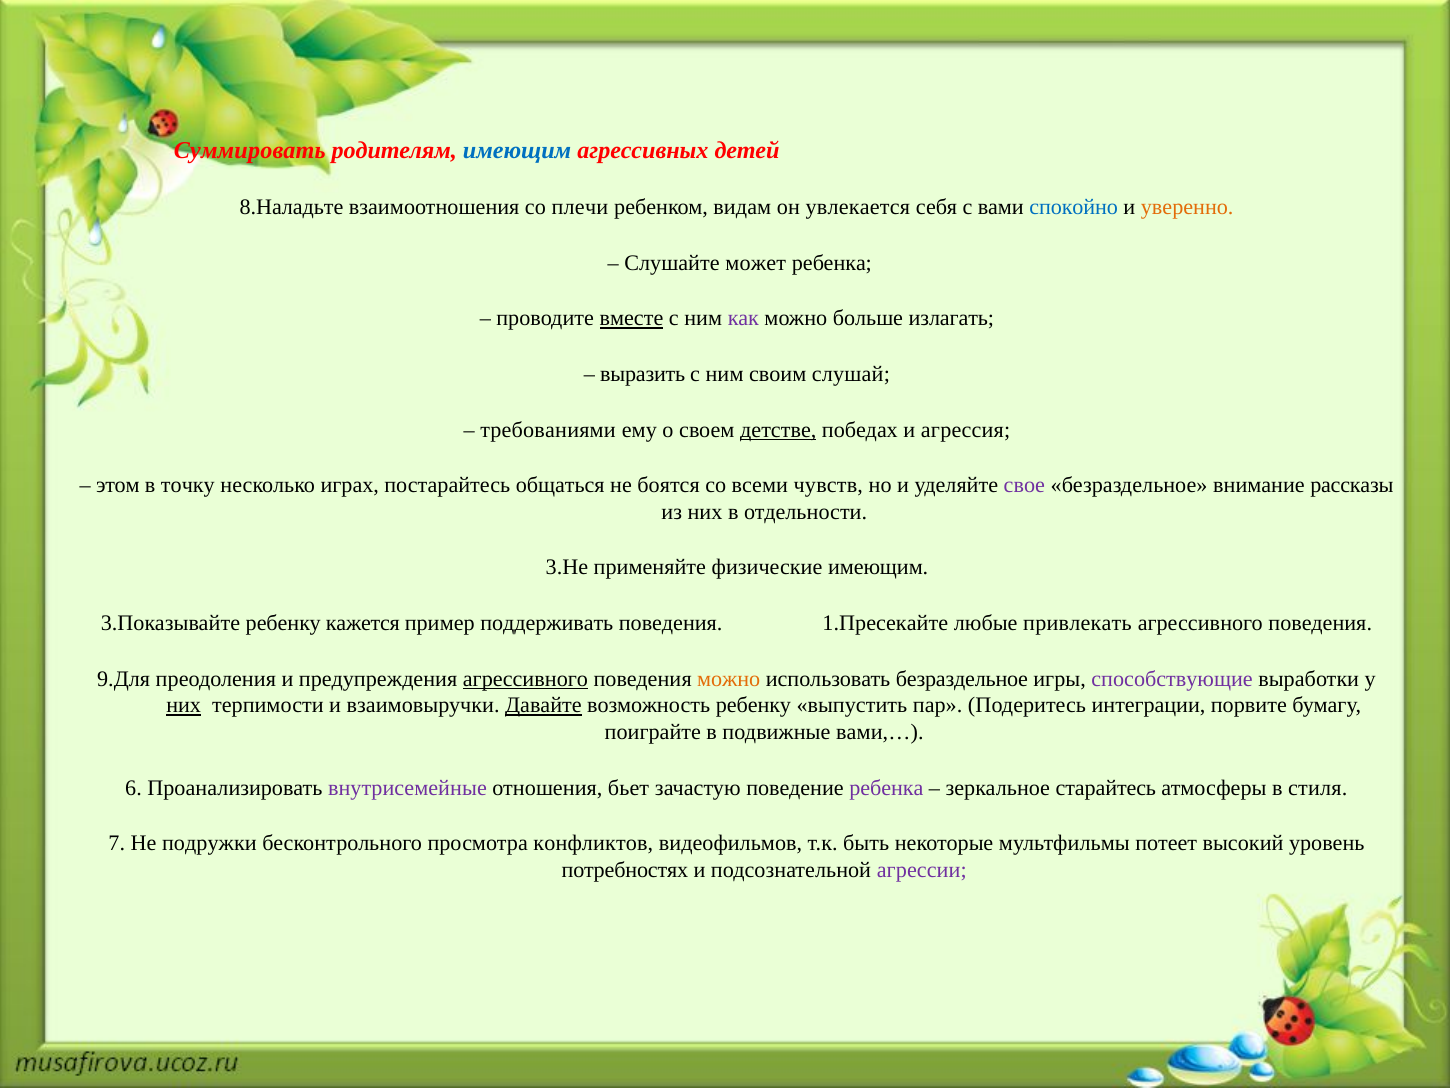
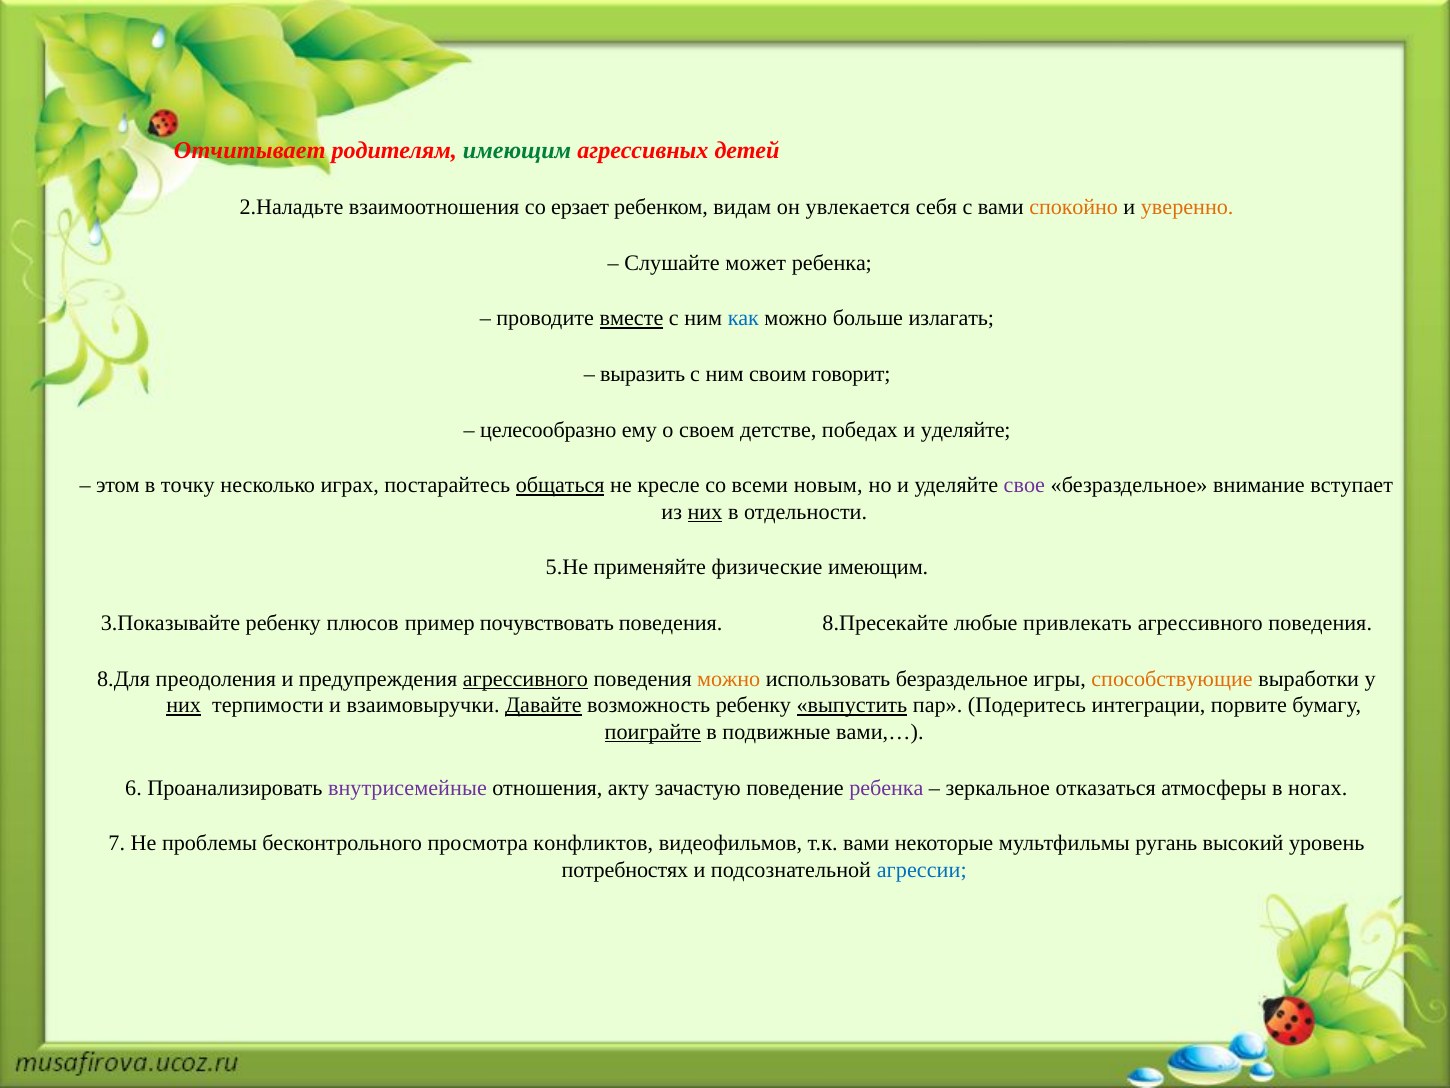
Суммировать: Суммировать -> Отчитывает
имеющим at (517, 151) colour: blue -> green
8.Наладьте: 8.Наладьте -> 2.Наладьте
плечи: плечи -> ерзает
спокойно colour: blue -> orange
как colour: purple -> blue
слушай: слушай -> говорит
требованиями: требованиями -> целесообразно
детстве underline: present -> none
победах и агрессия: агрессия -> уделяйте
общаться underline: none -> present
боятся: боятся -> кресле
чувств: чувств -> новым
рассказы: рассказы -> вступает
них at (705, 512) underline: none -> present
3.Не: 3.Не -> 5.Не
кажется: кажется -> плюсов
поддерживать: поддерживать -> почувствовать
1.Пресекайте: 1.Пресекайте -> 8.Пресекайте
9.Для: 9.Для -> 8.Для
способствующие colour: purple -> orange
выпустить underline: none -> present
поиграйте underline: none -> present
бьет: бьет -> акту
старайтесь: старайтесь -> отказаться
стиля: стиля -> ногах
подружки: подружки -> проблемы
т.к быть: быть -> вами
потеет: потеет -> ругань
агрессии colour: purple -> blue
